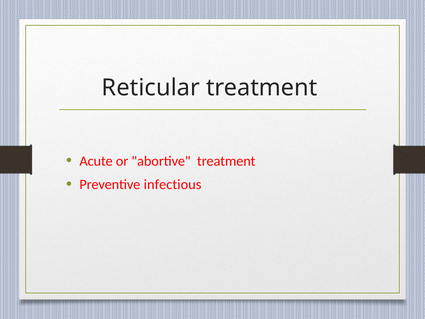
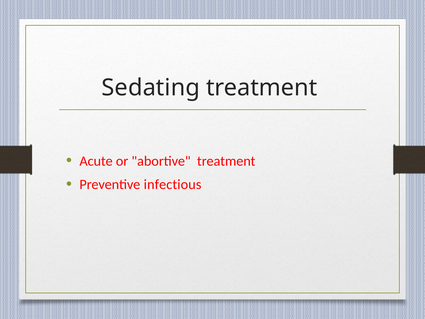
Reticular: Reticular -> Sedating
